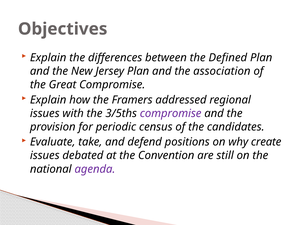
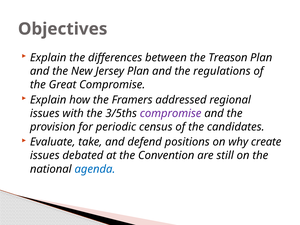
Defined: Defined -> Treason
association: association -> regulations
agenda colour: purple -> blue
